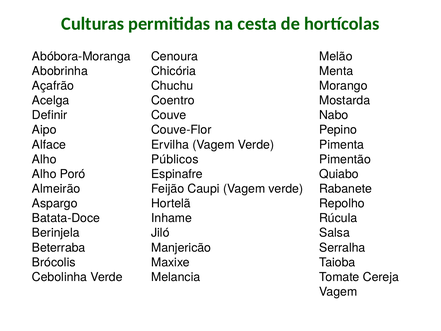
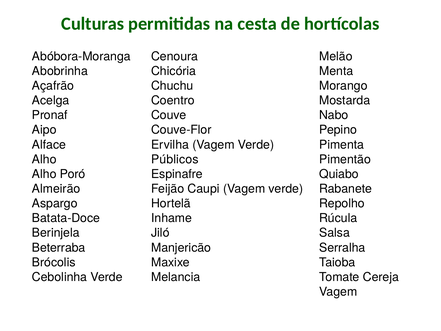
Definir: Definir -> Pronaf
